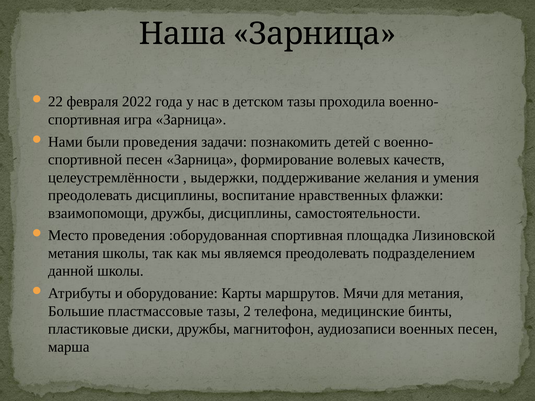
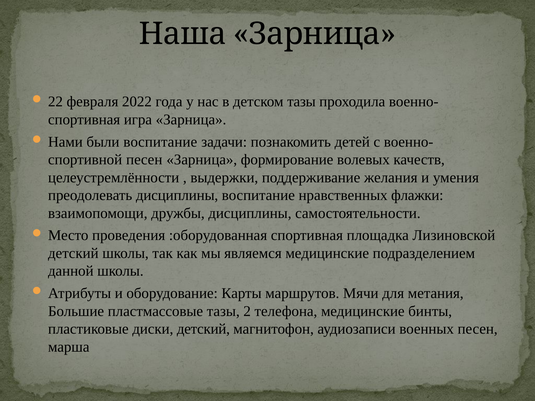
были проведения: проведения -> воспитание
метания at (73, 253): метания -> детский
являемся преодолевать: преодолевать -> медицинские
диски дружбы: дружбы -> детский
